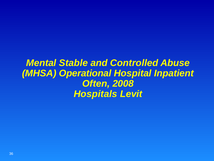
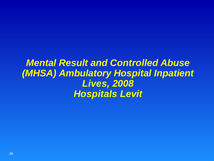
Stable: Stable -> Result
Operational: Operational -> Ambulatory
Often: Often -> Lives
